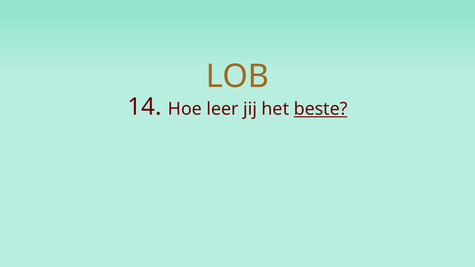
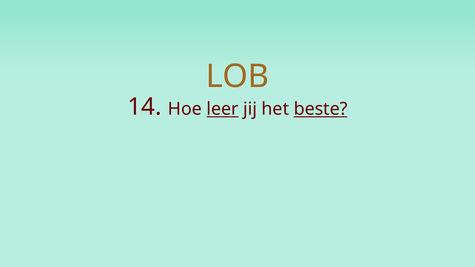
leer underline: none -> present
